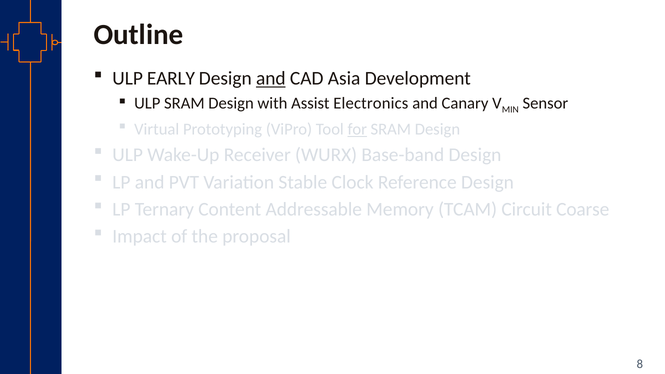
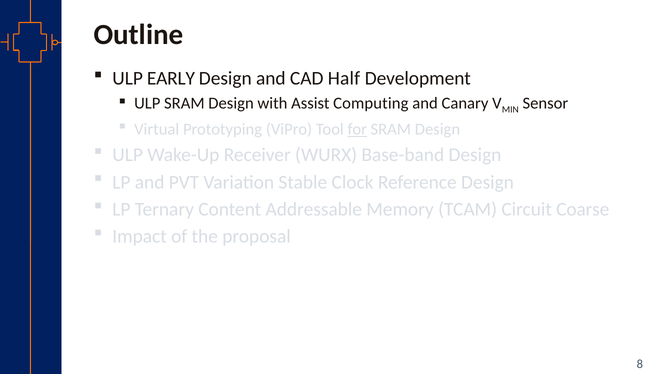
and at (271, 79) underline: present -> none
Asia: Asia -> Half
Electronics: Electronics -> Computing
